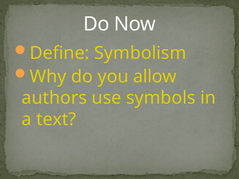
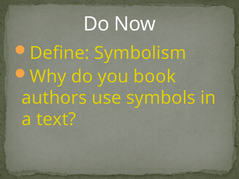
allow: allow -> book
